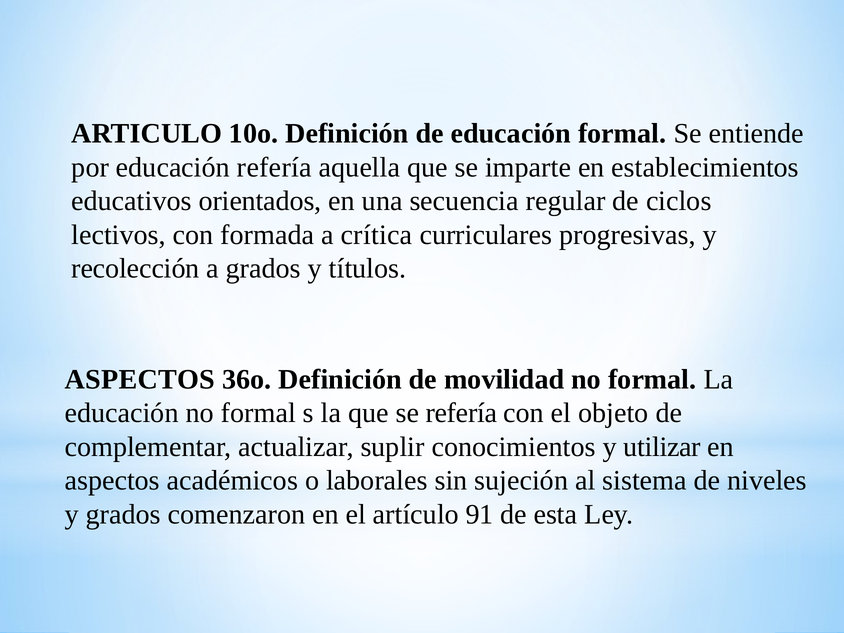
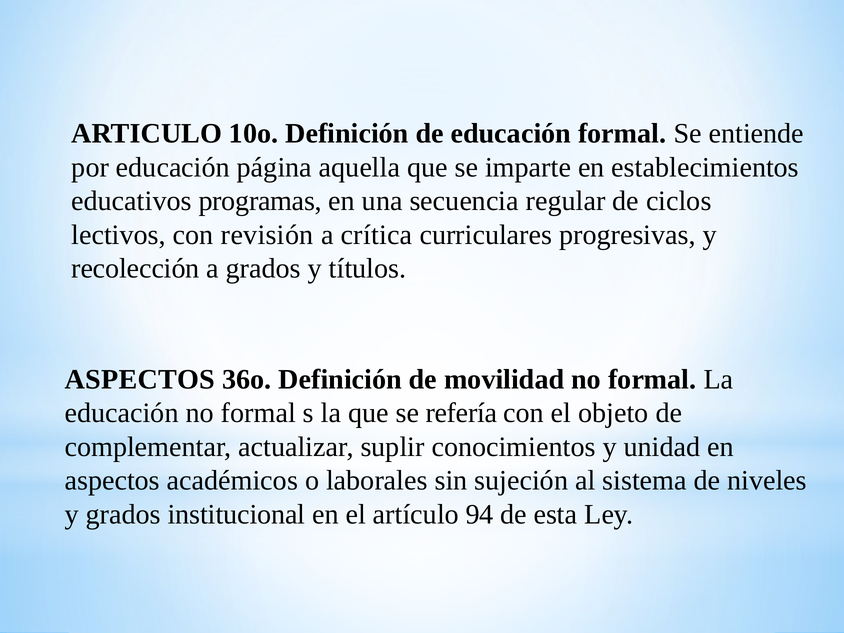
educación refería: refería -> página
orientados: orientados -> programas
formada: formada -> revisión
utilizar: utilizar -> unidad
comenzaron: comenzaron -> institucional
91: 91 -> 94
